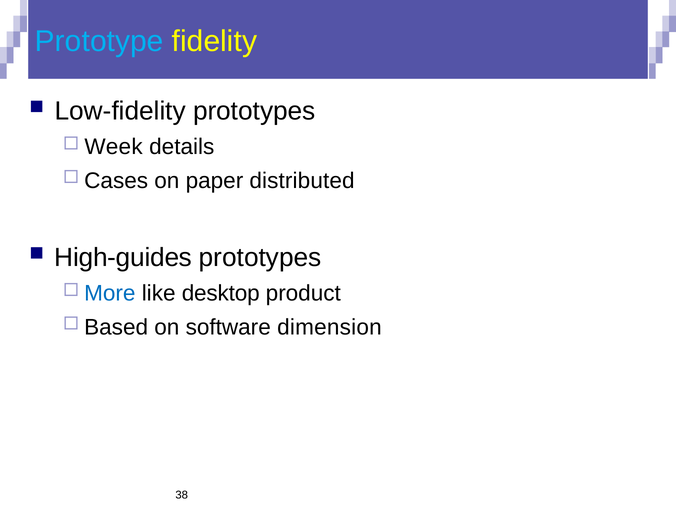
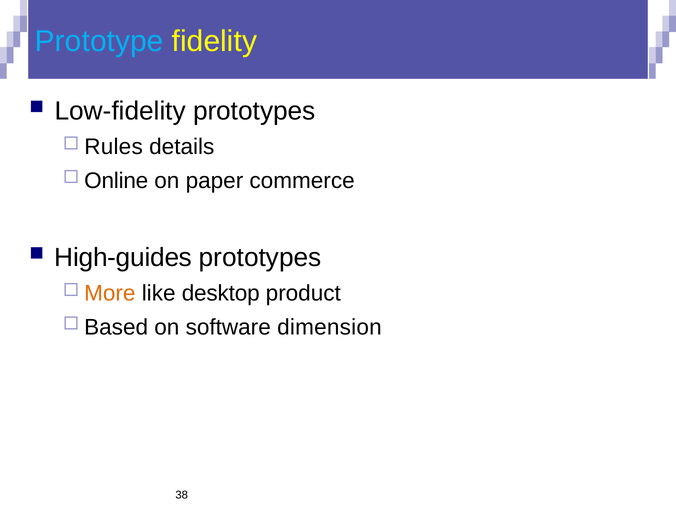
Week: Week -> Rules
Cases: Cases -> Online
distributed: distributed -> commerce
More colour: blue -> orange
